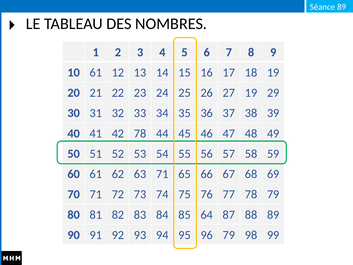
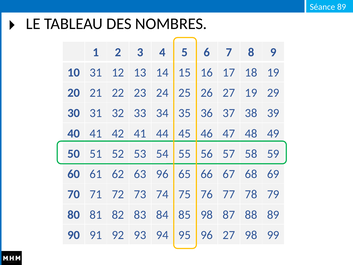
10 61: 61 -> 31
42 78: 78 -> 41
63 71: 71 -> 96
85 64: 64 -> 98
96 79: 79 -> 27
